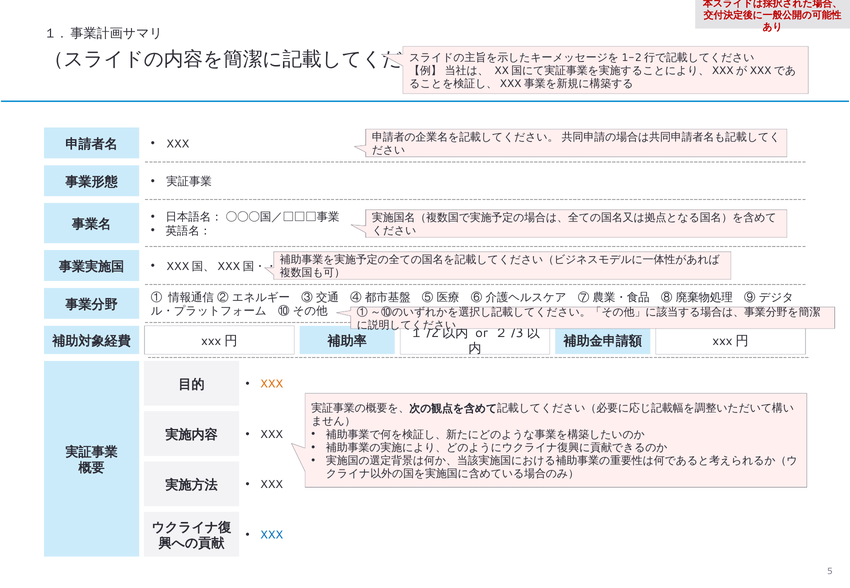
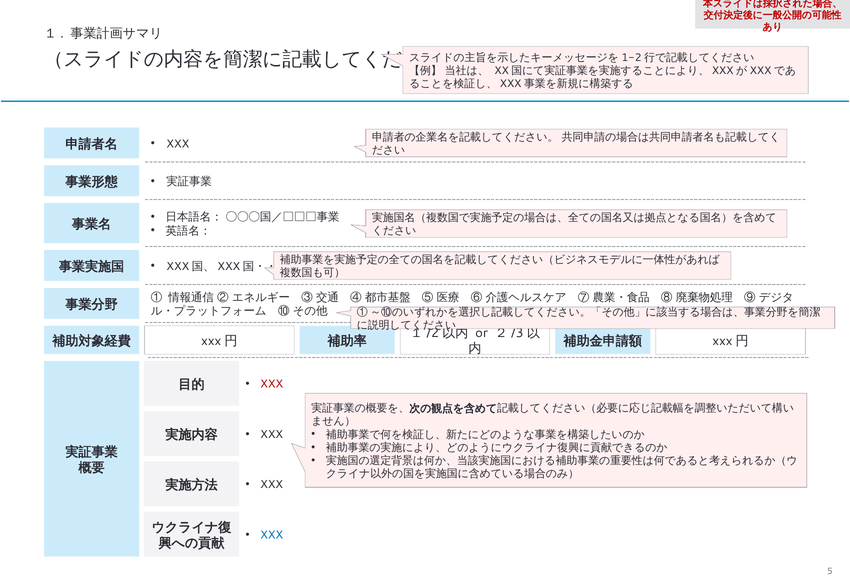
XXX at (272, 384) colour: orange -> red
